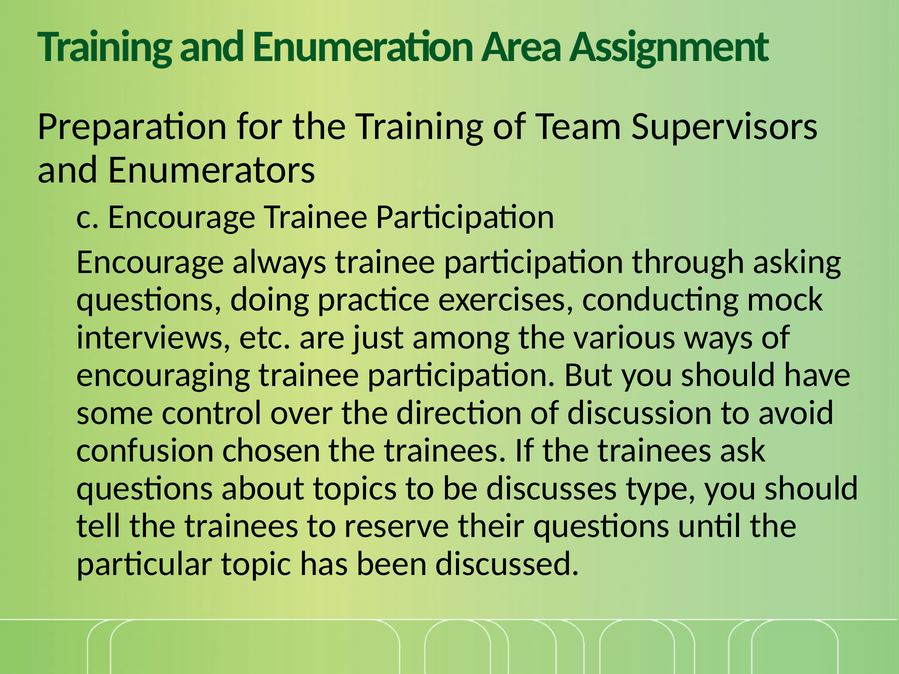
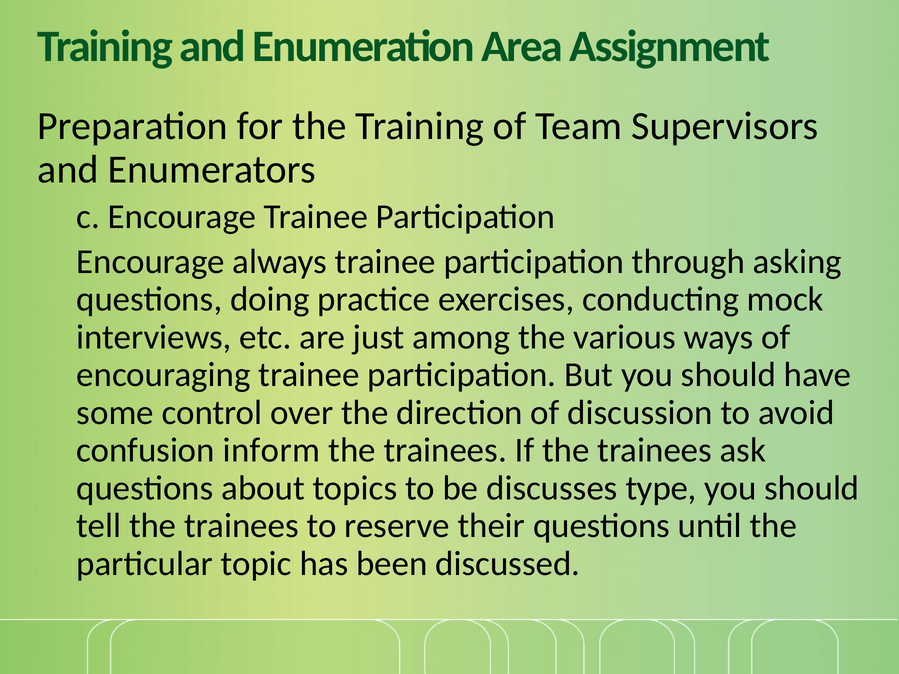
chosen: chosen -> inform
